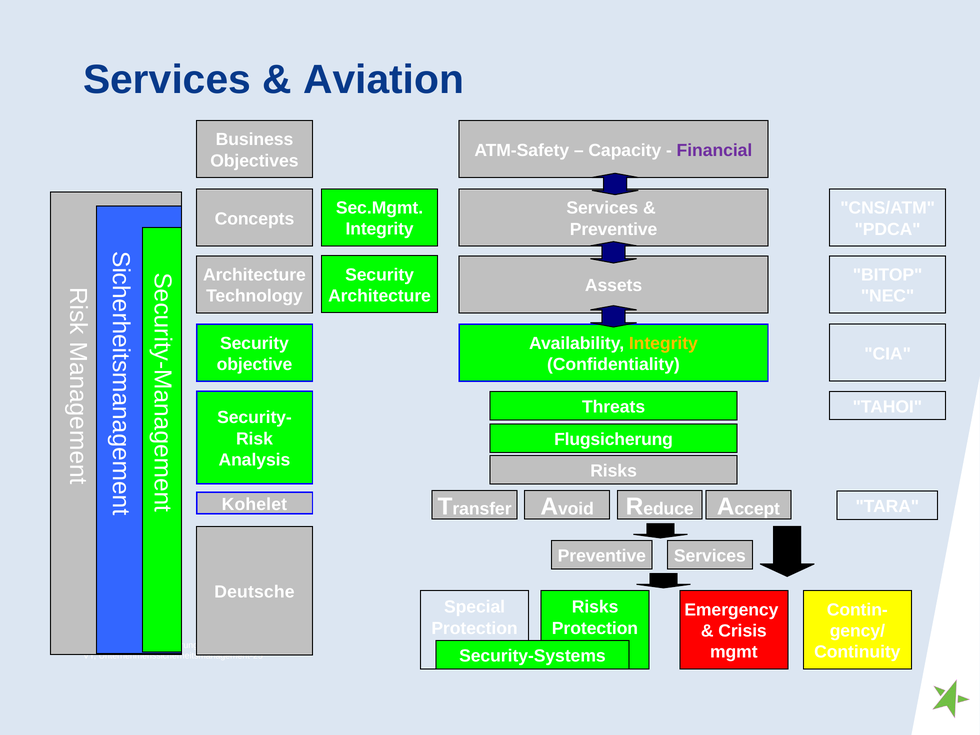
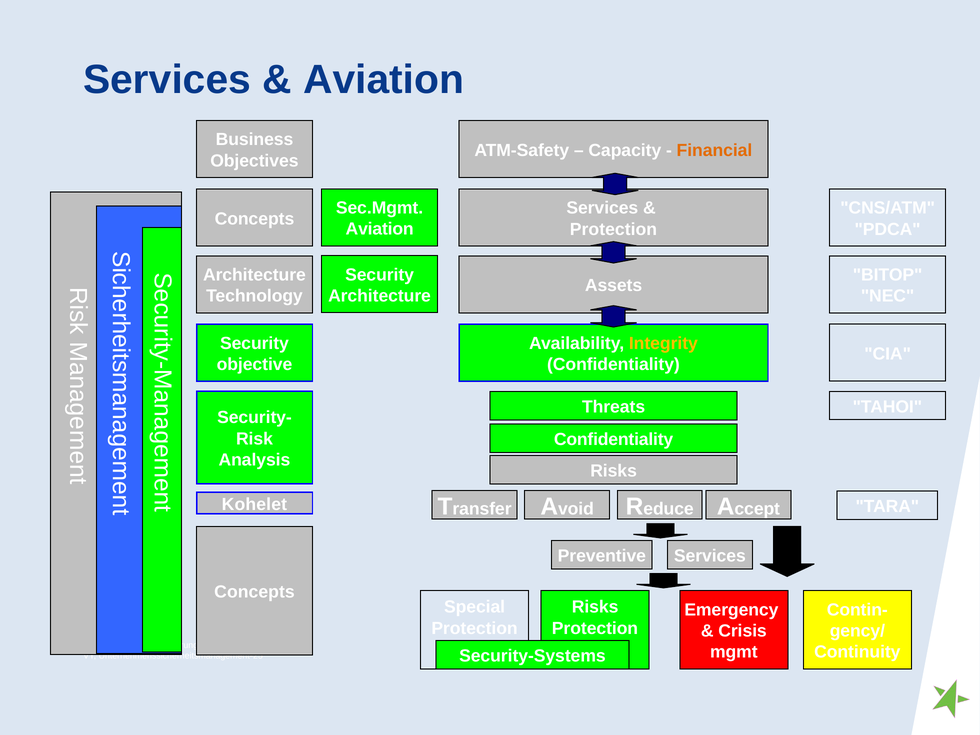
Financial colour: purple -> orange
Integrity at (380, 229): Integrity -> Aviation
Preventive at (614, 229): Preventive -> Protection
Flugsicherung at (614, 440): Flugsicherung -> Confidentiality
Deutsche at (254, 592): Deutsche -> Concepts
